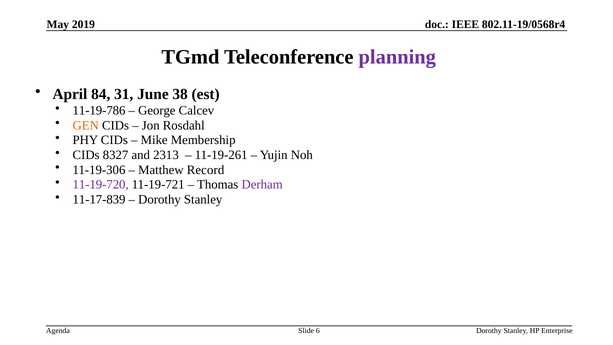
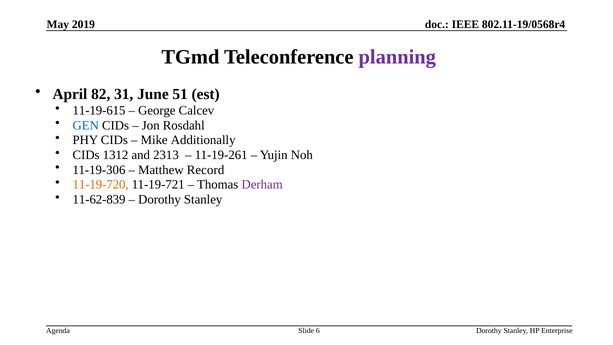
84: 84 -> 82
38: 38 -> 51
11-19-786: 11-19-786 -> 11-19-615
GEN colour: orange -> blue
Membership: Membership -> Additionally
8327: 8327 -> 1312
11-19-720 colour: purple -> orange
11-17-839: 11-17-839 -> 11-62-839
